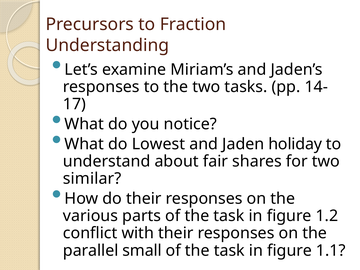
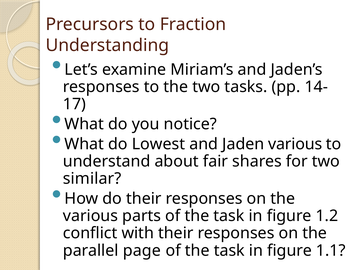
Jaden holiday: holiday -> various
small: small -> page
